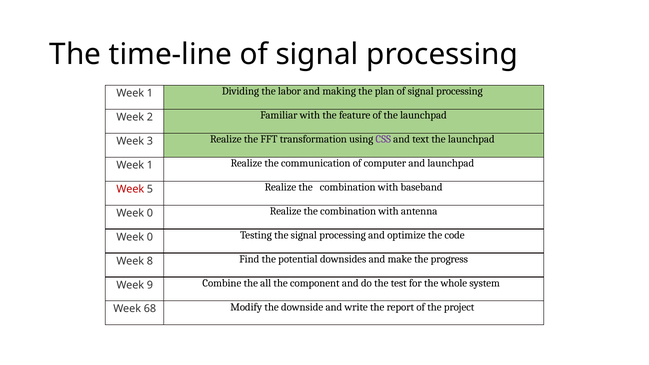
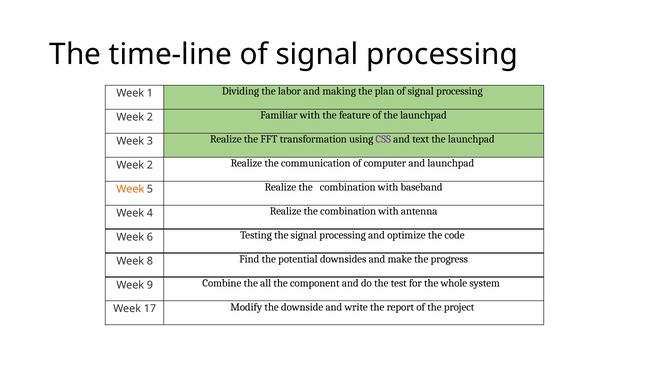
1 at (150, 165): 1 -> 2
Week at (130, 189) colour: red -> orange
0 at (150, 213): 0 -> 4
0 at (150, 237): 0 -> 6
68: 68 -> 17
